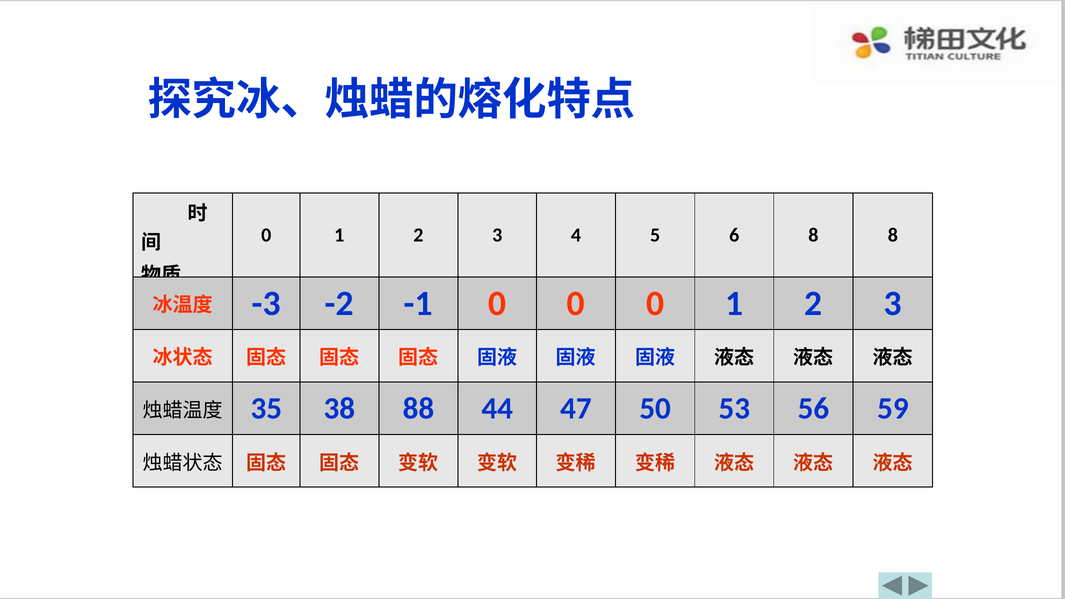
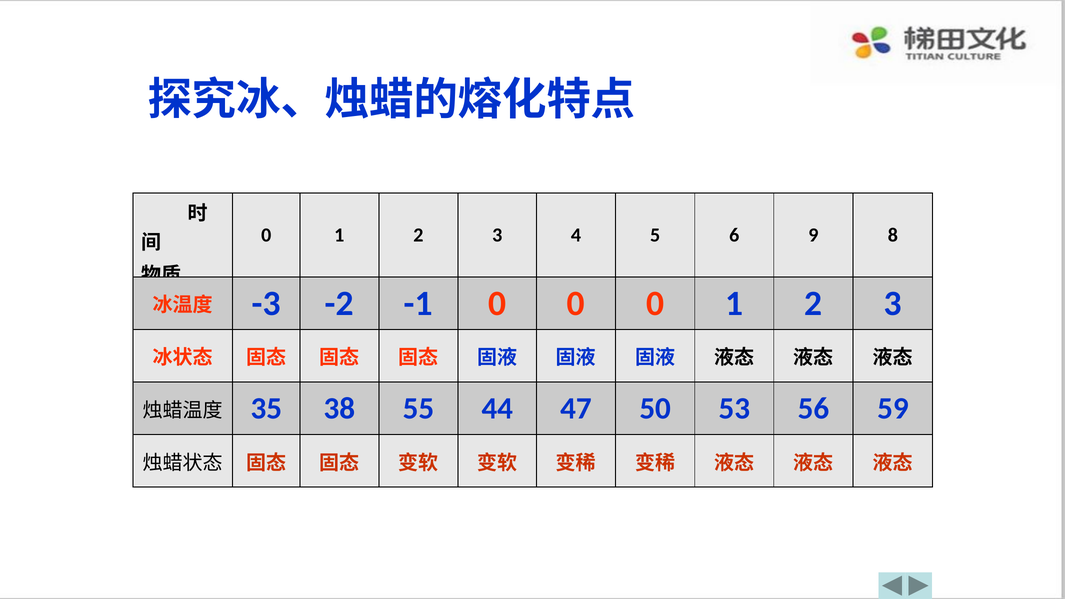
6 8: 8 -> 9
88: 88 -> 55
